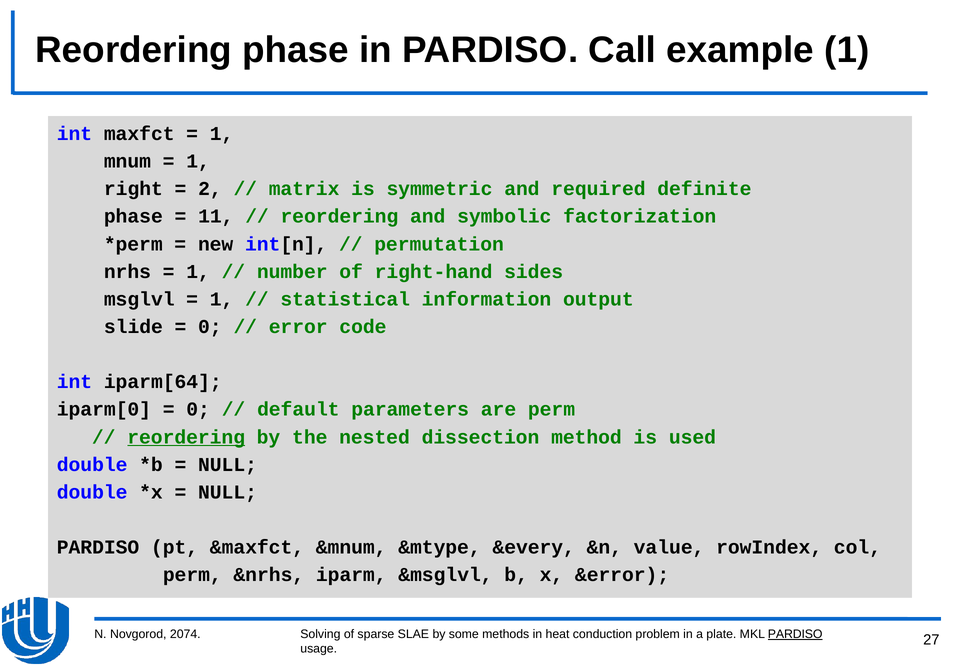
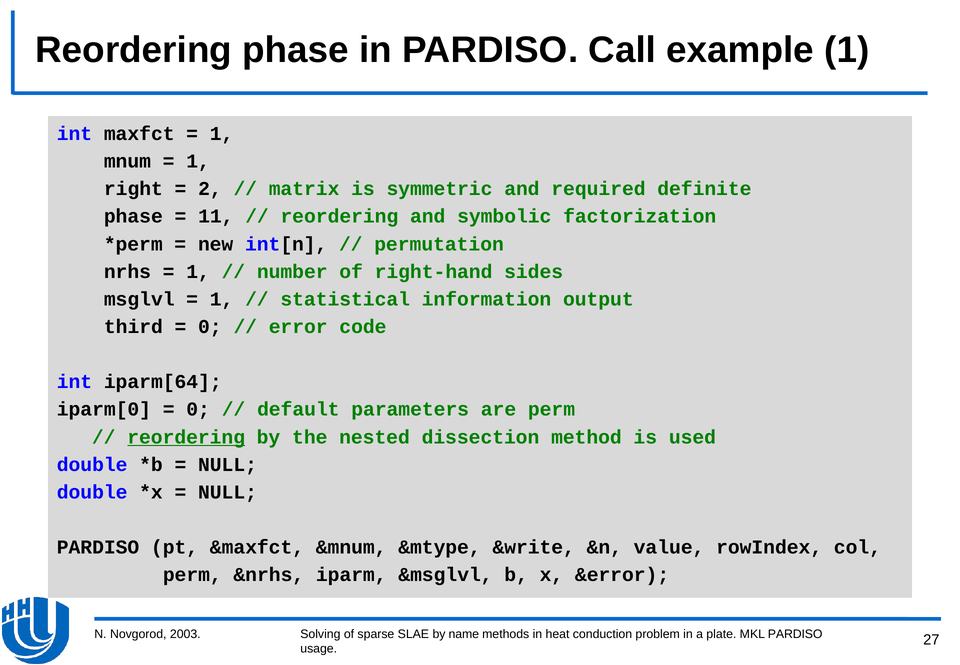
slide: slide -> third
&every: &every -> &write
2074: 2074 -> 2003
some: some -> name
PARDISO at (795, 634) underline: present -> none
